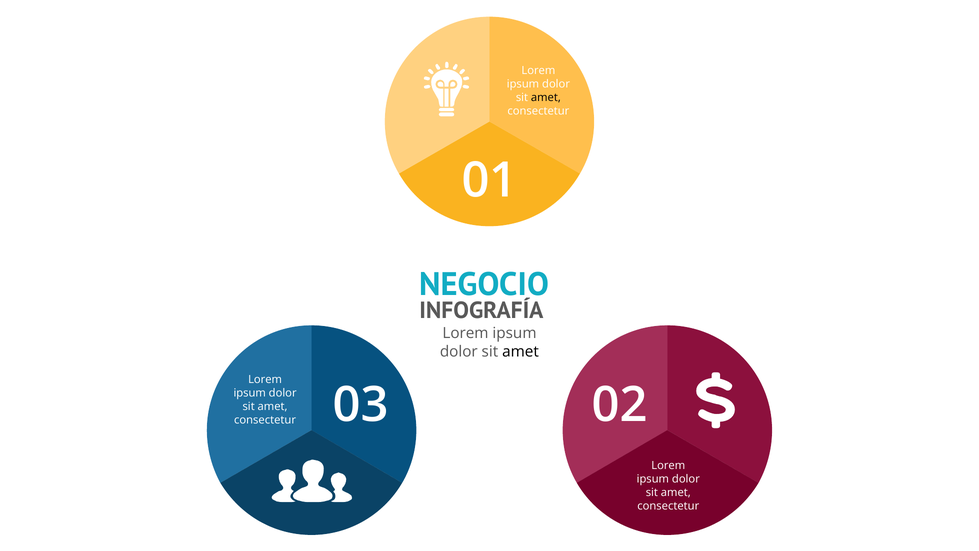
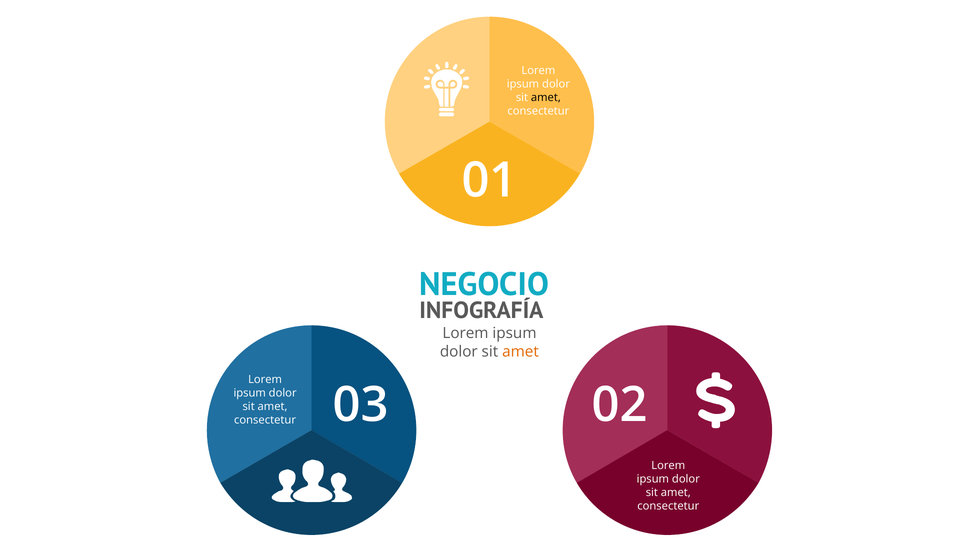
amet at (521, 351) colour: black -> orange
